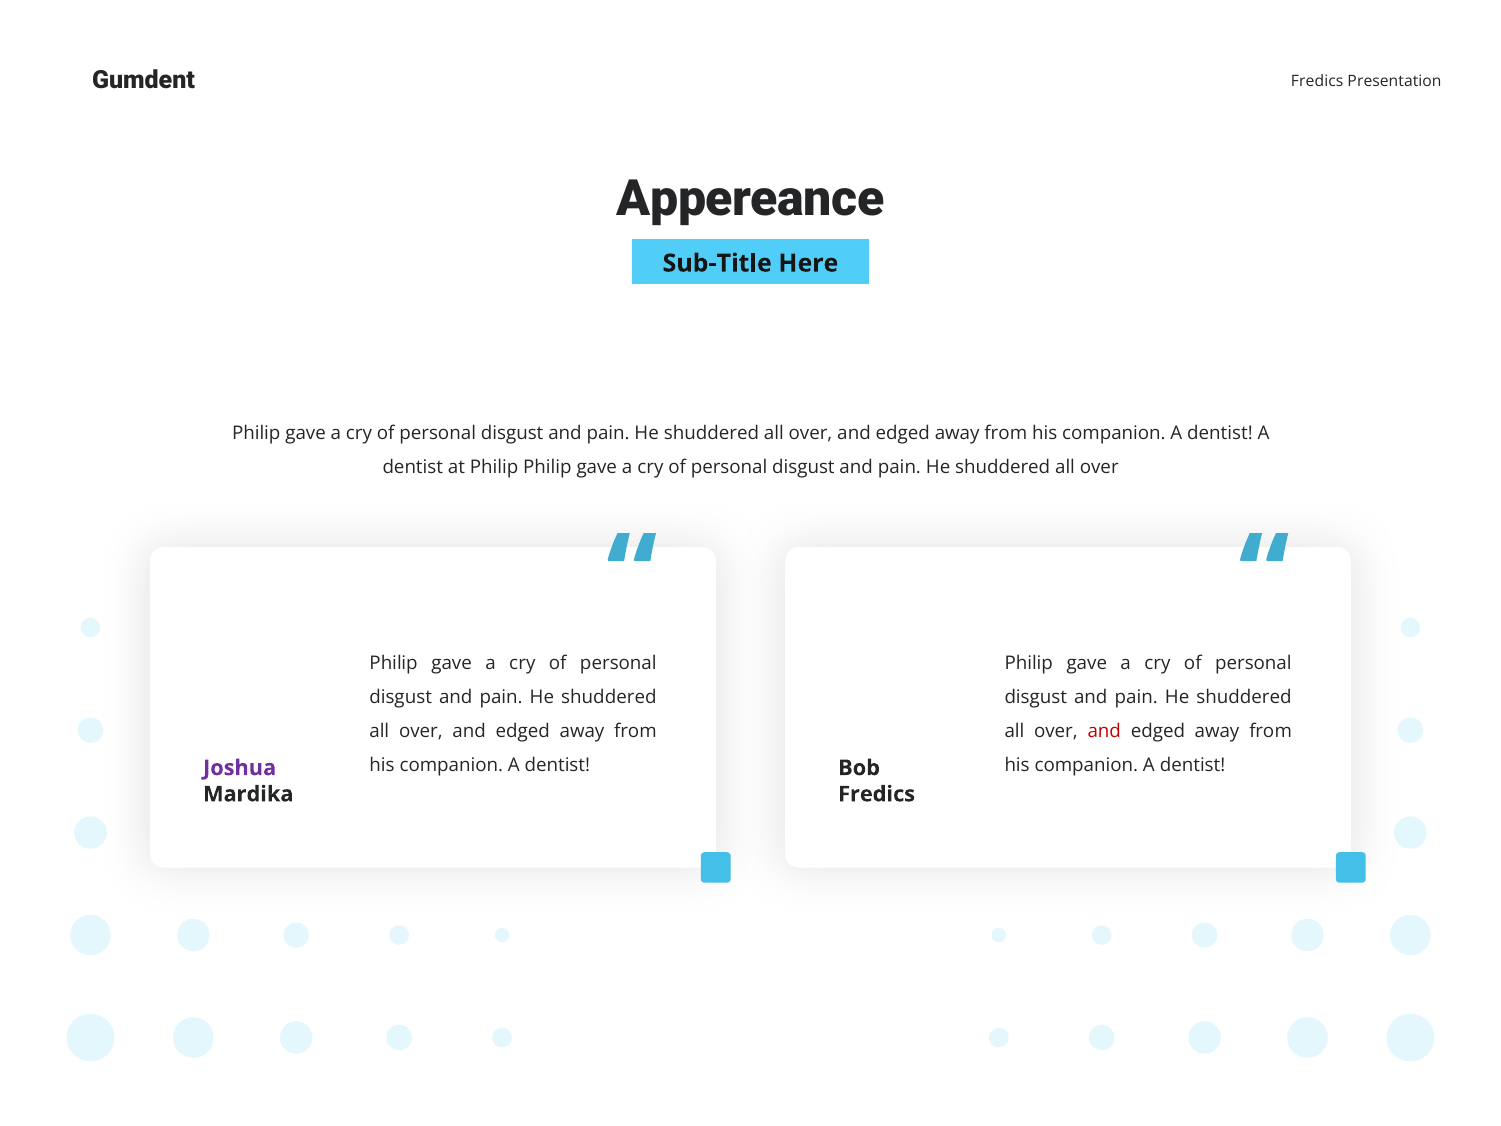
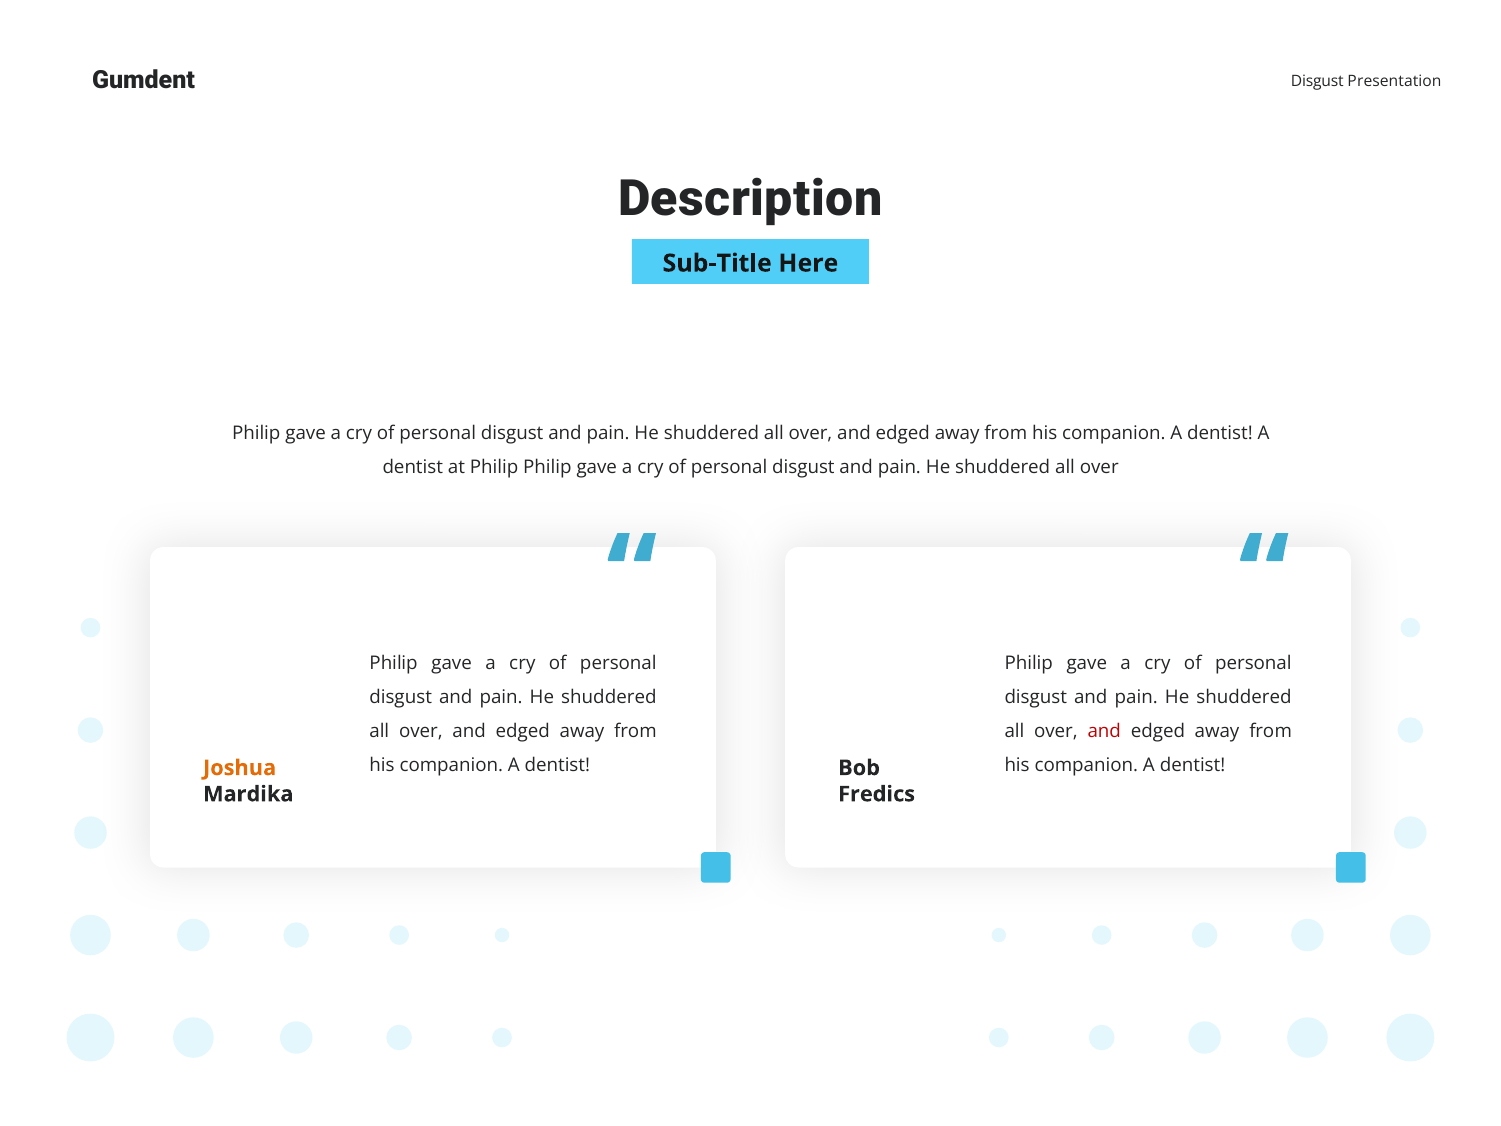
Fredics at (1317, 82): Fredics -> Disgust
Appereance: Appereance -> Description
Joshua colour: purple -> orange
